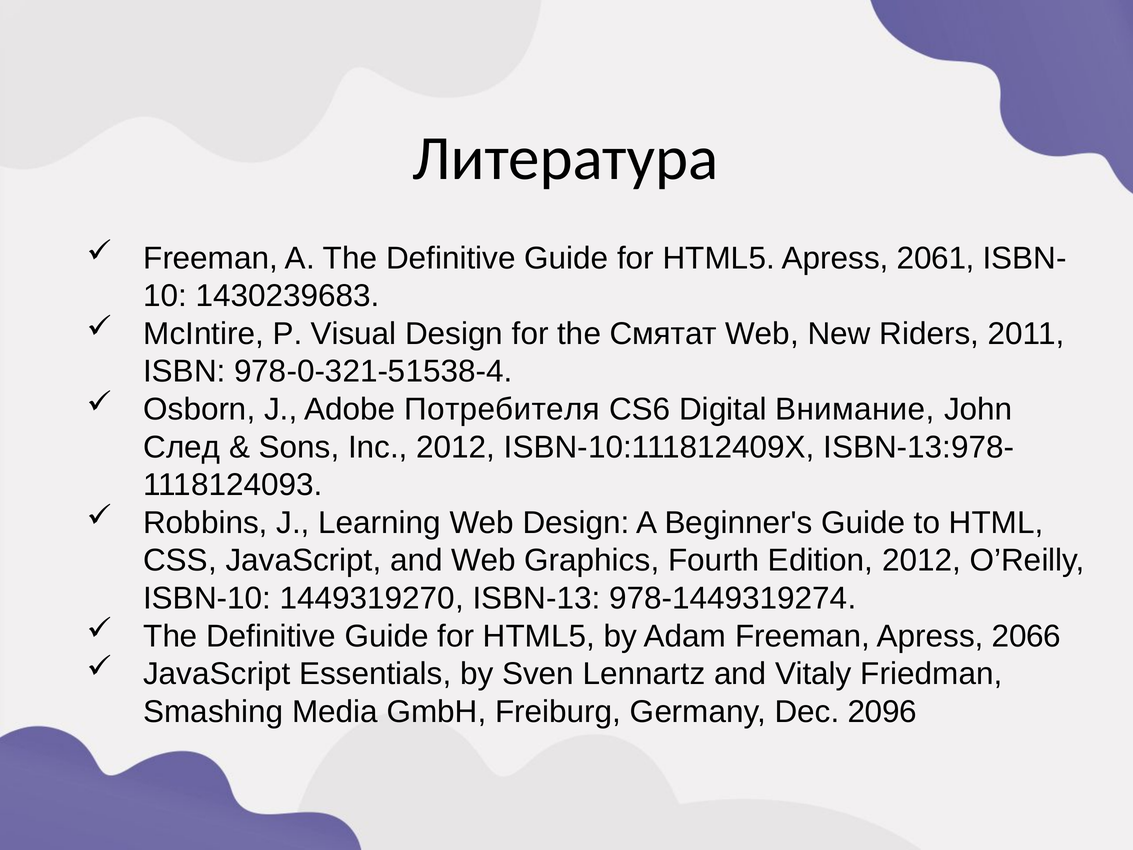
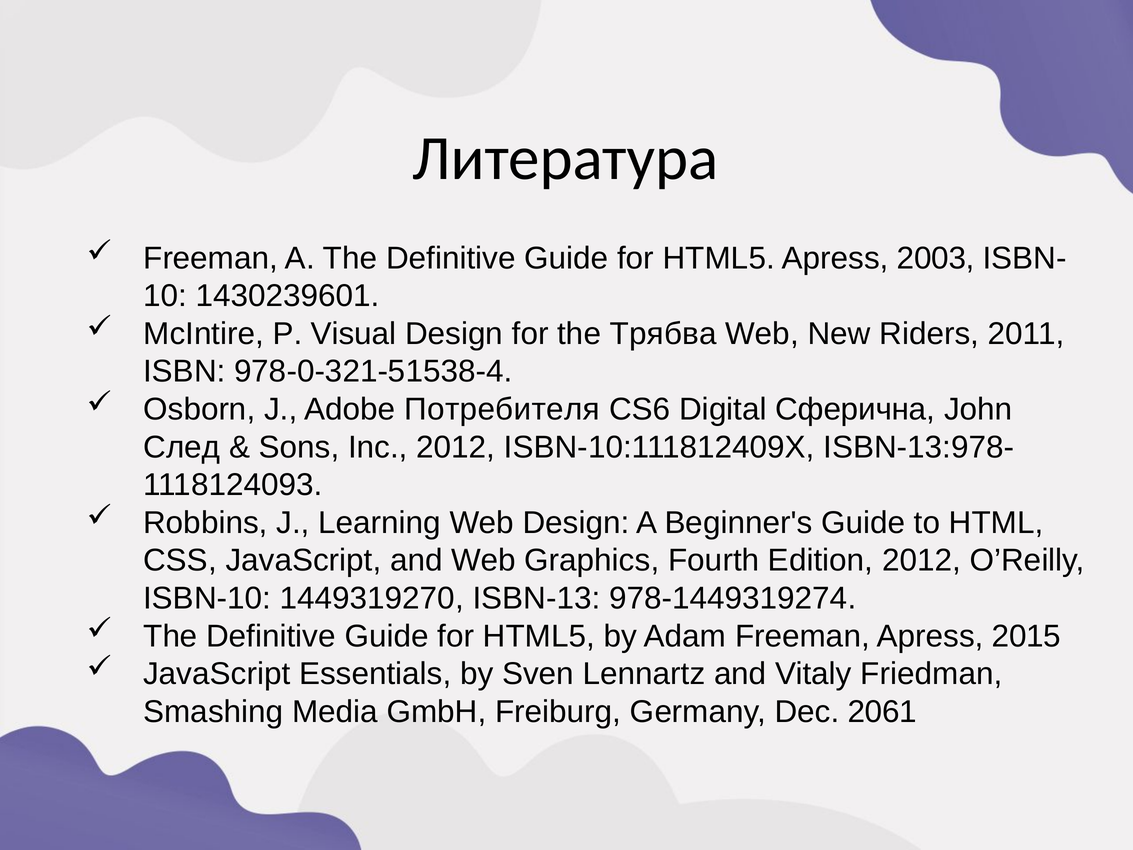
2061: 2061 -> 2003
1430239683: 1430239683 -> 1430239601
Смятат: Смятат -> Трябва
Внимание: Внимание -> Сферична
2066: 2066 -> 2015
2096: 2096 -> 2061
